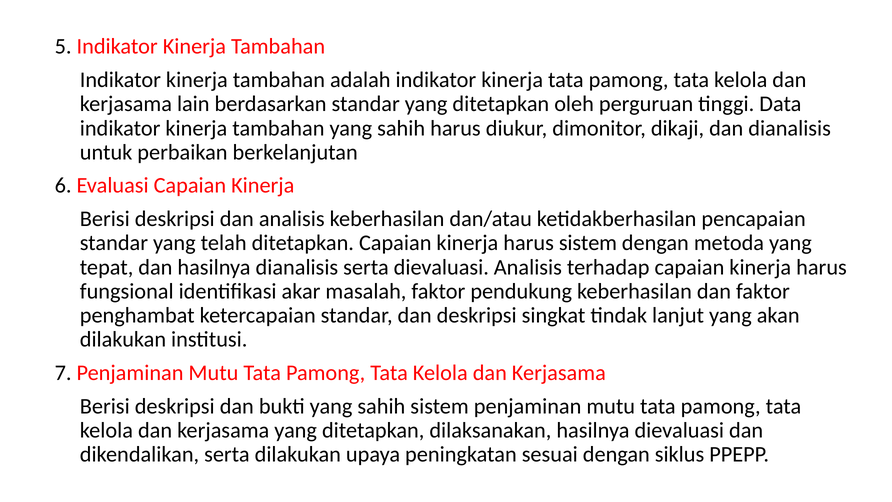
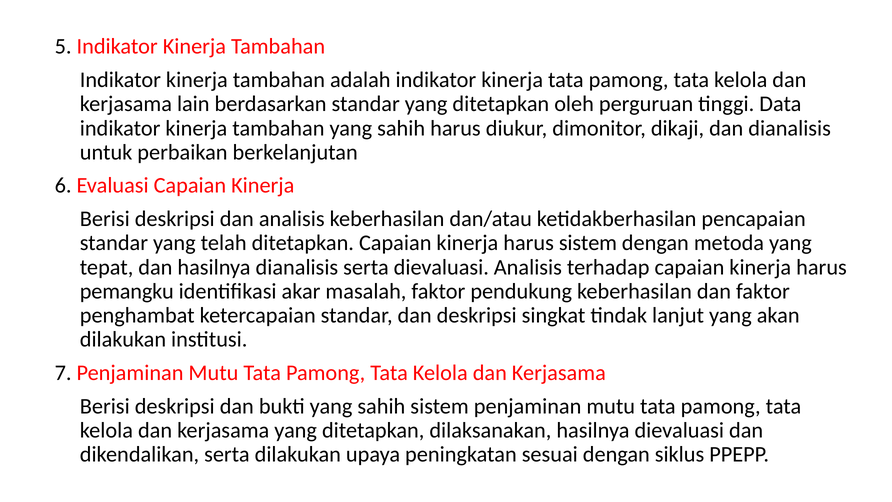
fungsional: fungsional -> pemangku
